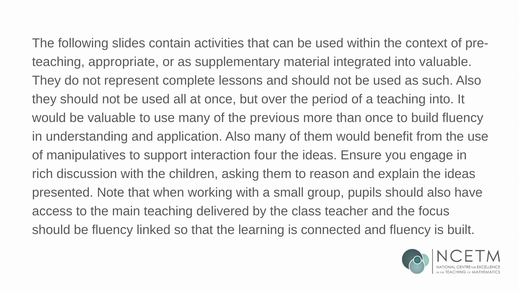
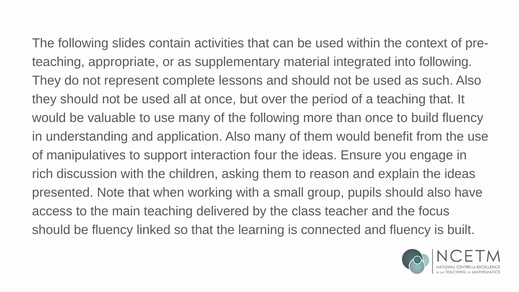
into valuable: valuable -> following
teaching into: into -> that
of the previous: previous -> following
